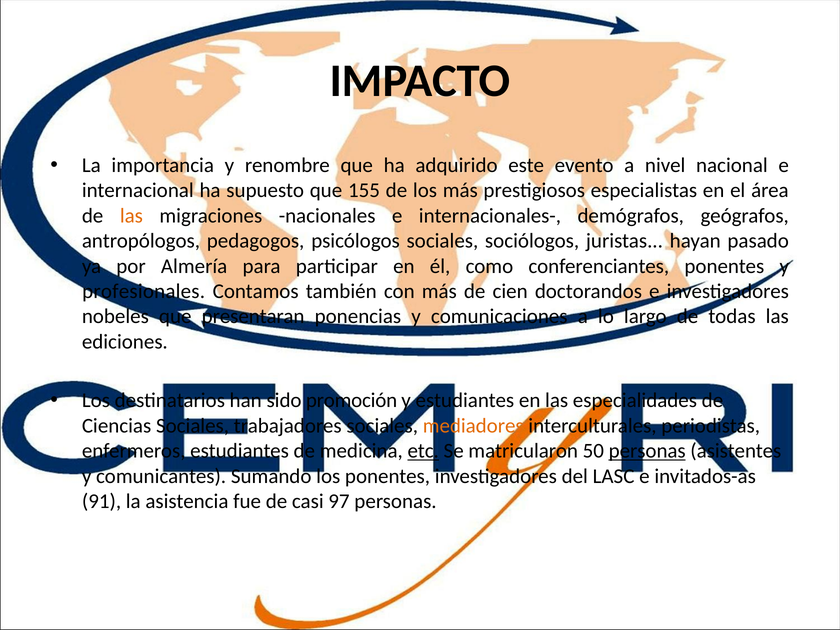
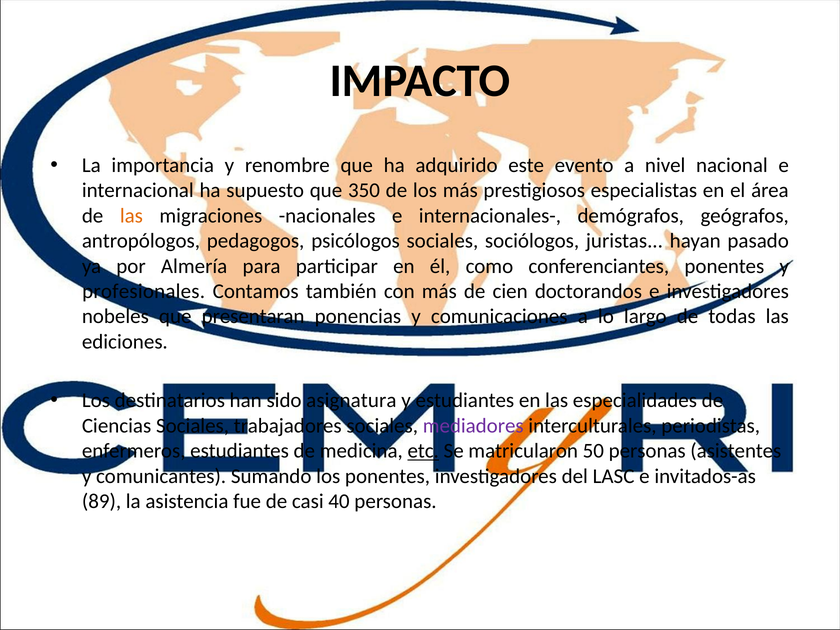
155: 155 -> 350
promoción: promoción -> asignatura
mediadores colour: orange -> purple
personas at (647, 451) underline: present -> none
91: 91 -> 89
97: 97 -> 40
